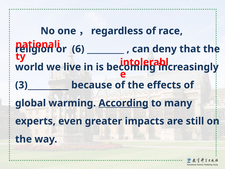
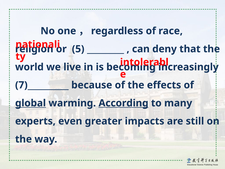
6: 6 -> 5
3)__________: 3)__________ -> 7)__________
global underline: none -> present
